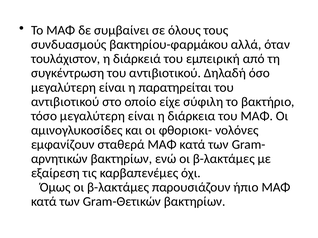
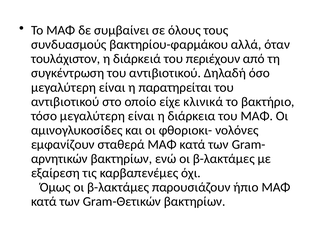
εμπειρική: εμπειρική -> περιέχουν
σύφιλη: σύφιλη -> κλινικά
